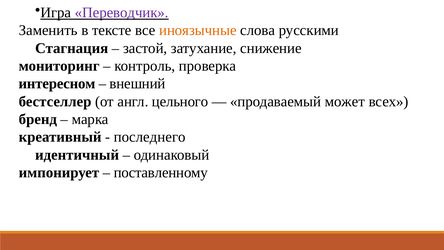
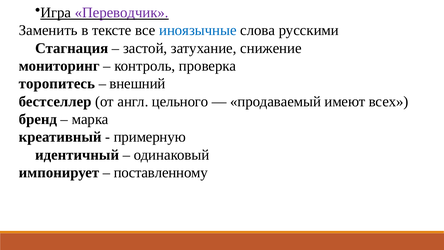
иноязычные colour: orange -> blue
интересном: интересном -> торопитесь
может: может -> имеют
последнего: последнего -> примерную
